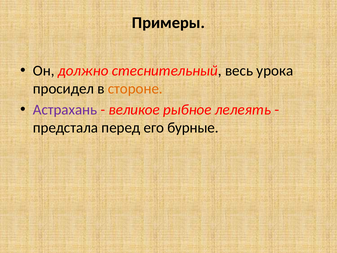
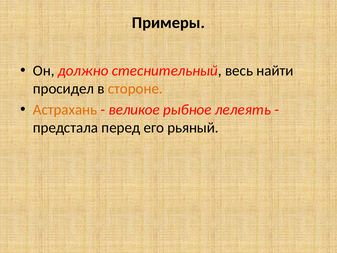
урока: урока -> найти
Астрахань colour: purple -> orange
бурные: бурные -> рьяный
